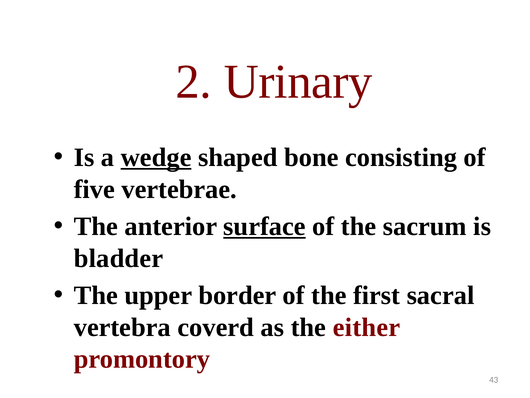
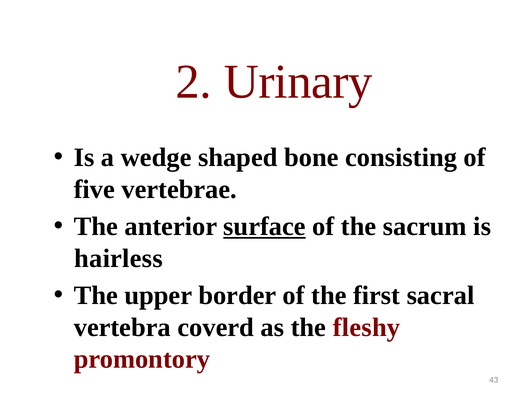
wedge underline: present -> none
bladder: bladder -> hairless
either: either -> fleshy
